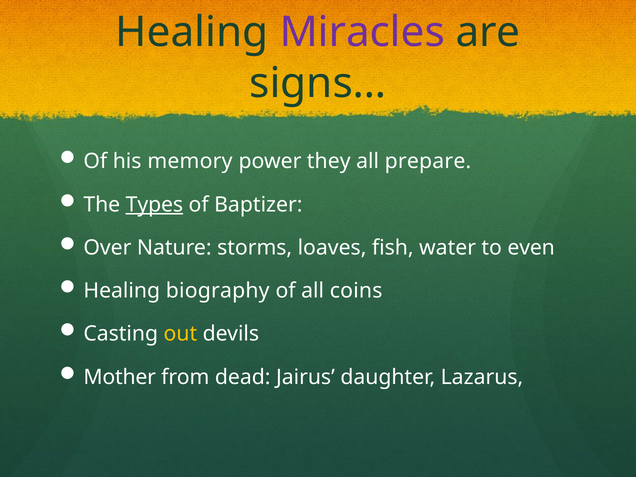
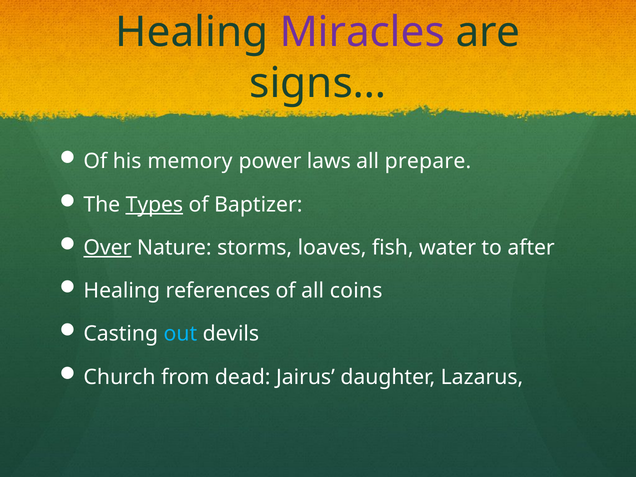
they: they -> laws
Over underline: none -> present
even: even -> after
biography: biography -> references
out colour: yellow -> light blue
Mother: Mother -> Church
